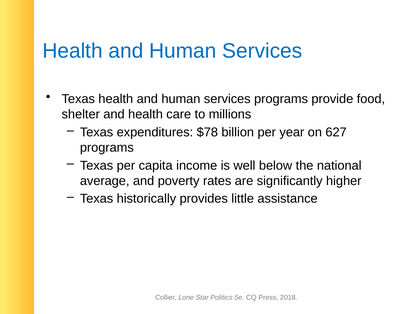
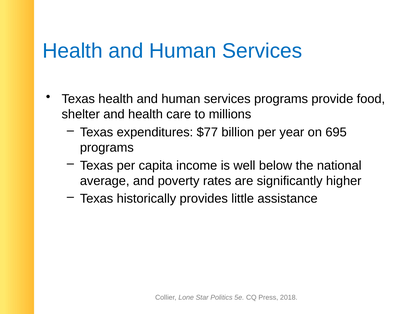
$78: $78 -> $77
627: 627 -> 695
